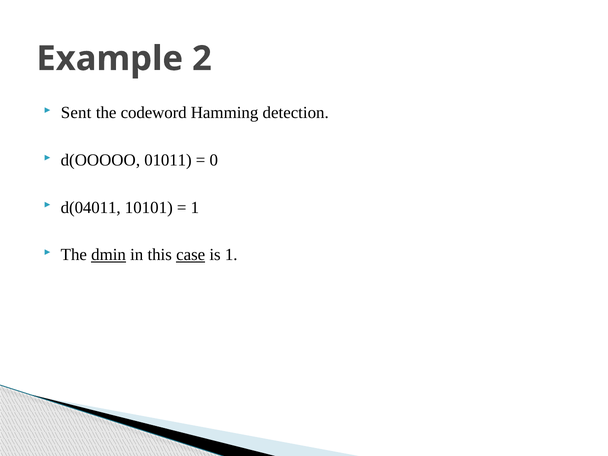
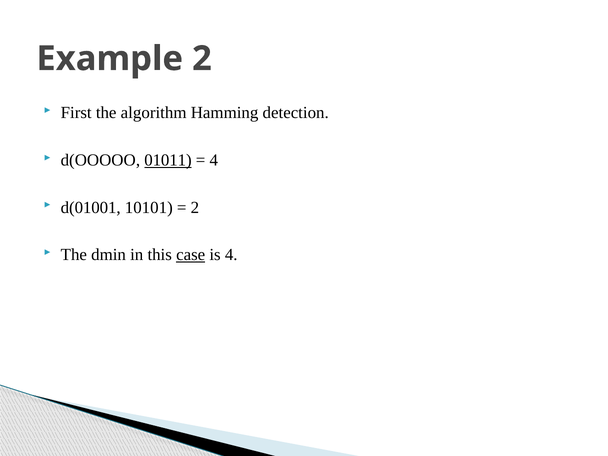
Sent: Sent -> First
codeword: codeword -> algorithm
01011 underline: none -> present
0 at (214, 160): 0 -> 4
d(04011: d(04011 -> d(01001
1 at (195, 208): 1 -> 2
dmin underline: present -> none
is 1: 1 -> 4
